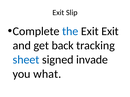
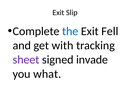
Exit Exit: Exit -> Fell
back: back -> with
sheet colour: blue -> purple
